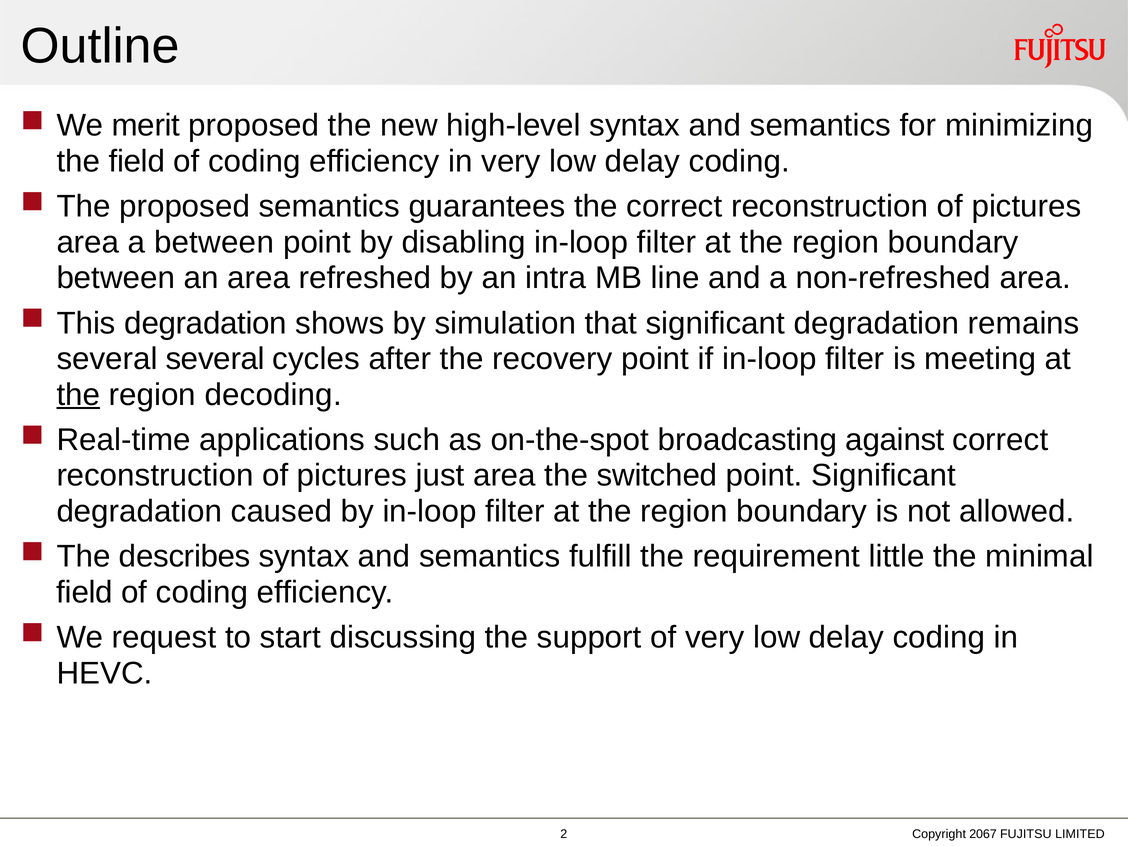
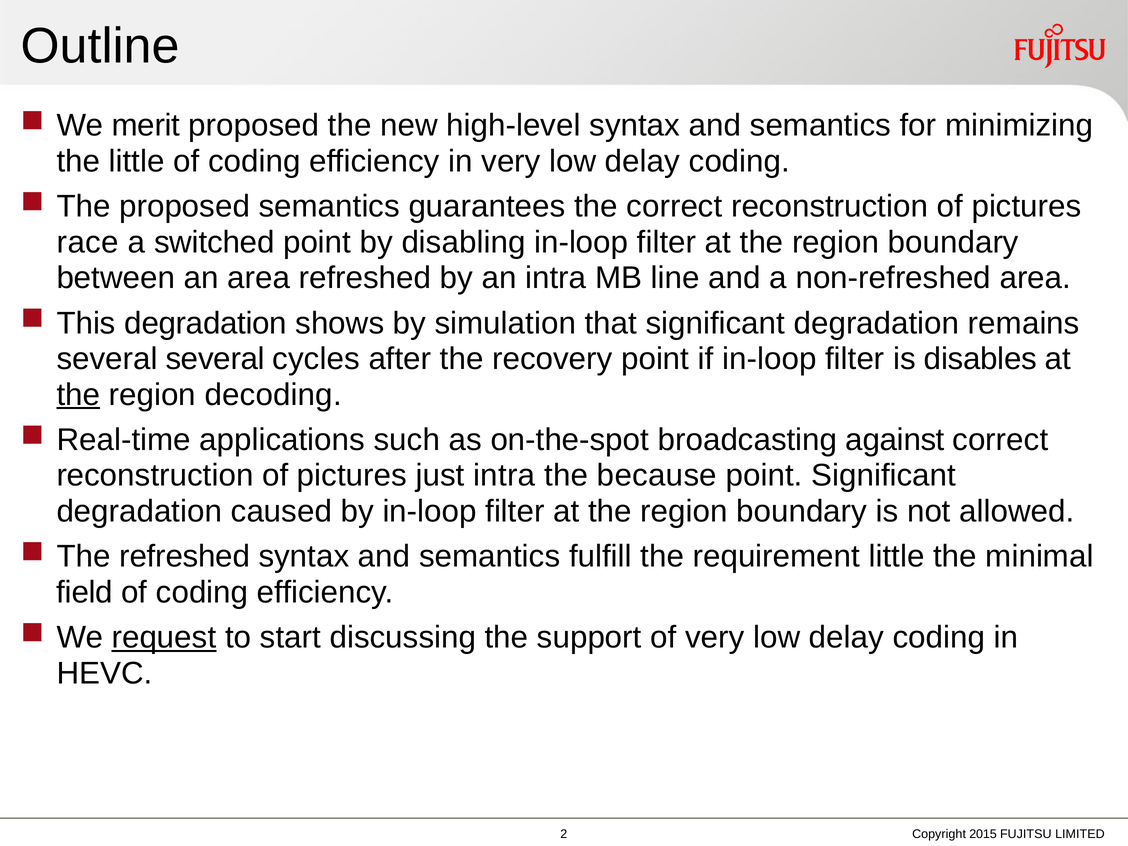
the field: field -> little
area at (88, 242): area -> race
a between: between -> switched
meeting: meeting -> disables
just area: area -> intra
switched: switched -> because
The describes: describes -> refreshed
request underline: none -> present
2067: 2067 -> 2015
